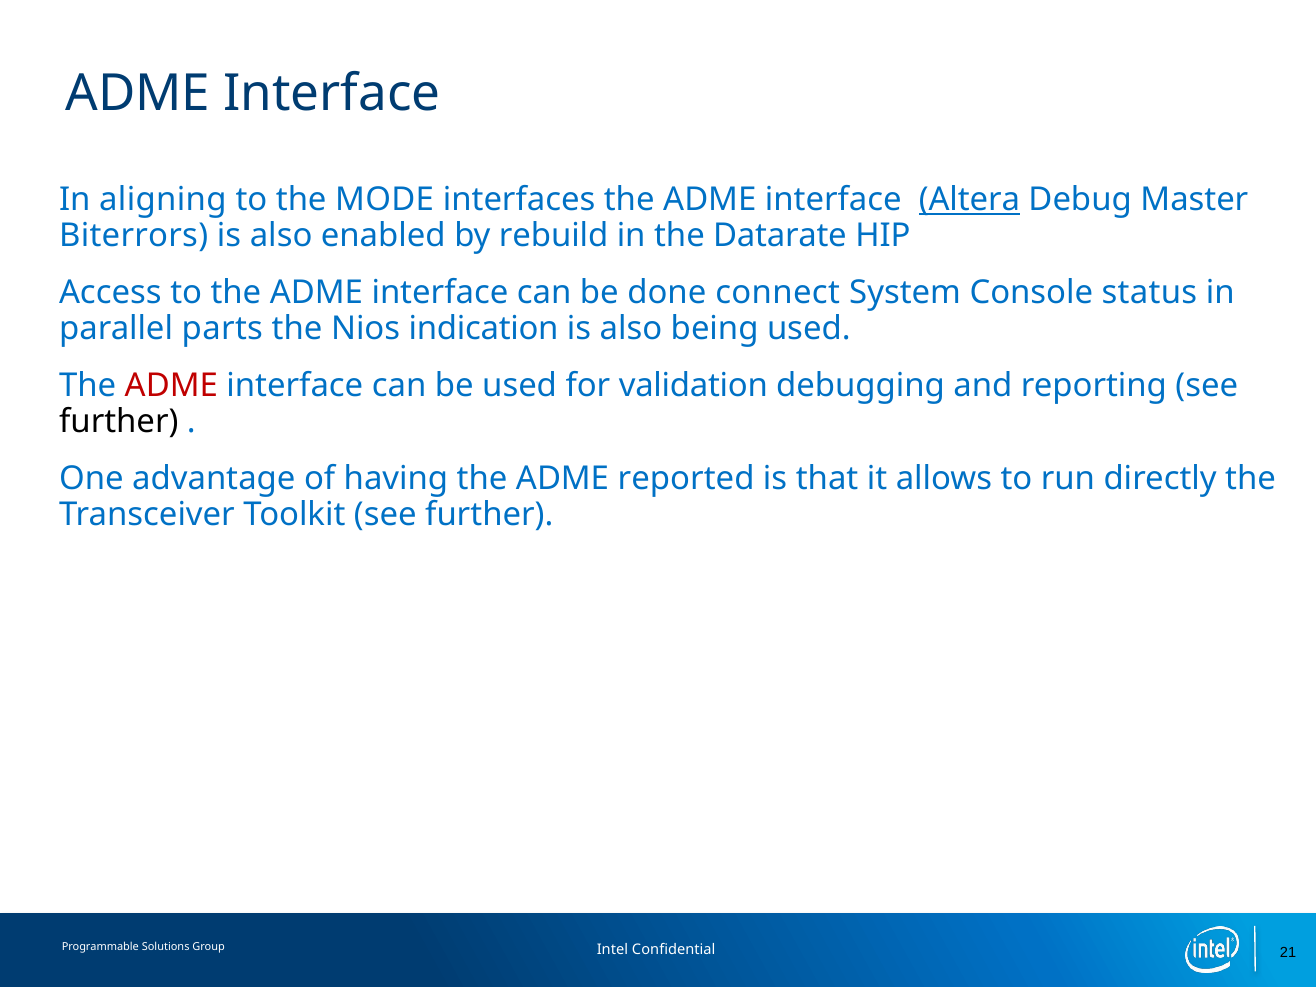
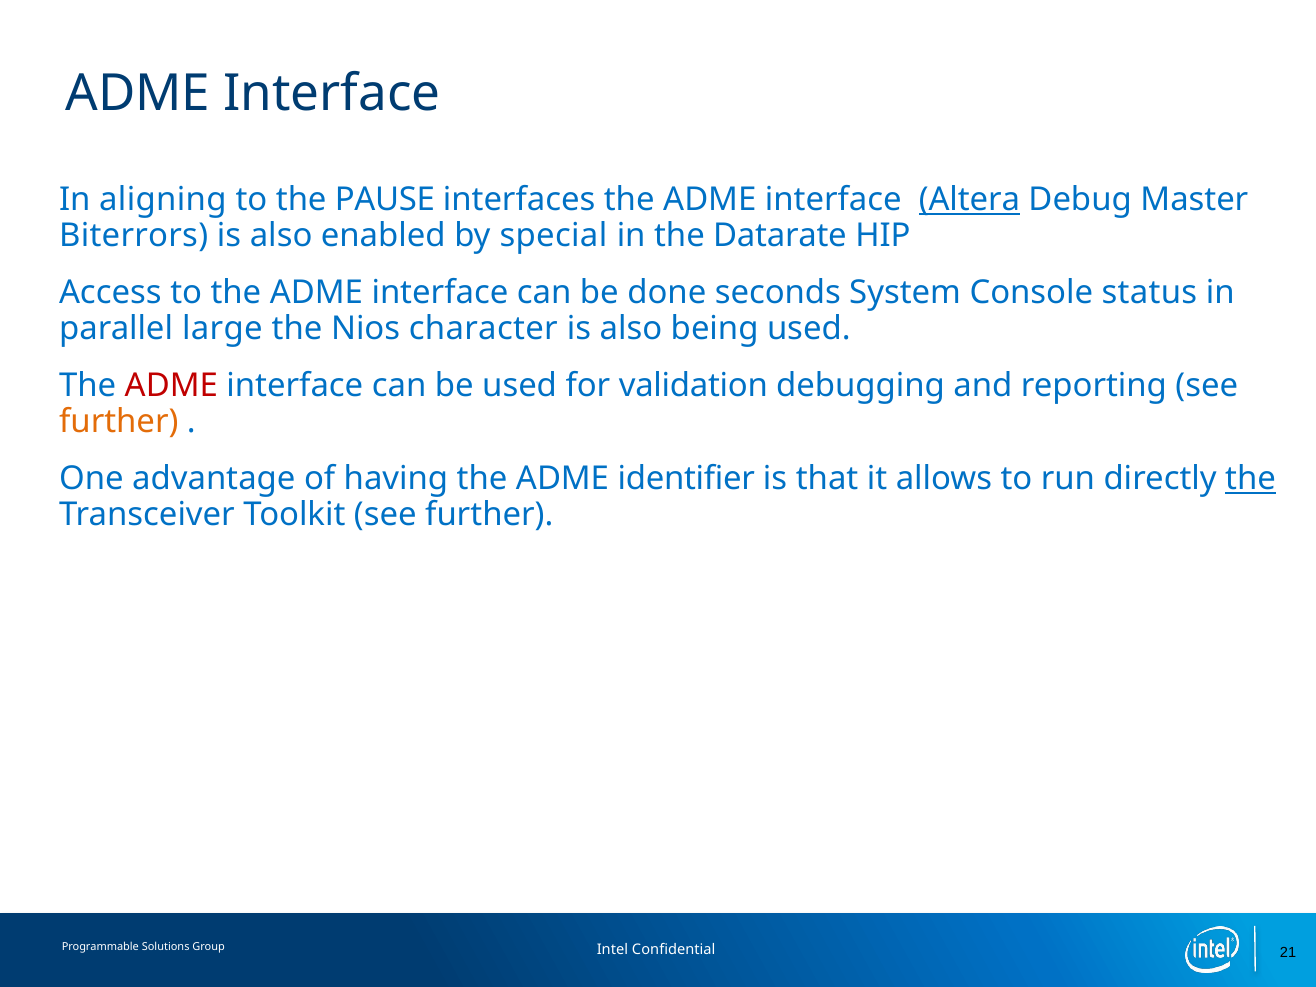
MODE: MODE -> PAUSE
rebuild: rebuild -> special
connect: connect -> seconds
parts: parts -> large
indication: indication -> character
further at (119, 422) colour: black -> orange
reported: reported -> identifier
the at (1251, 479) underline: none -> present
